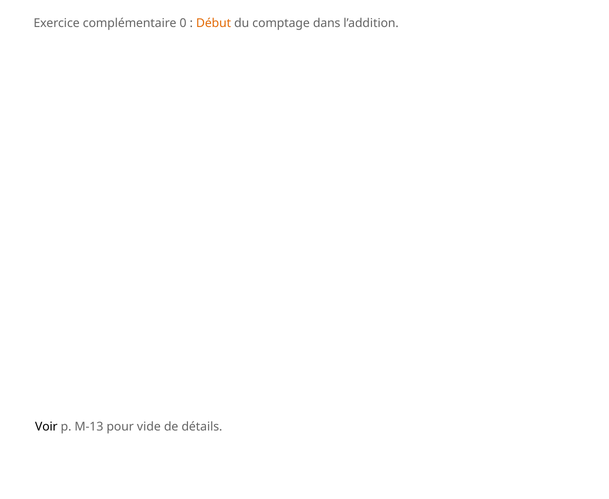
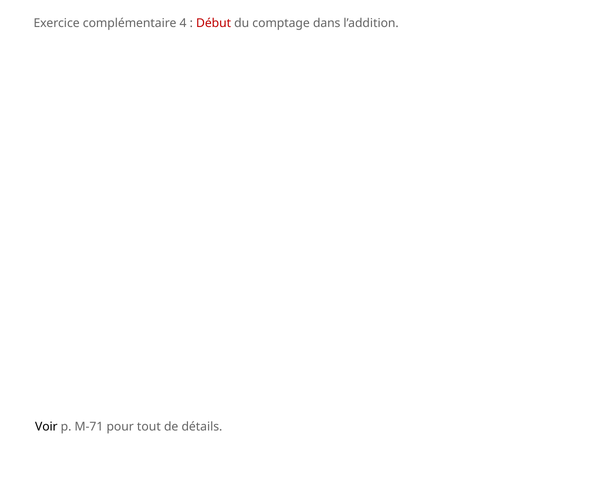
0: 0 -> 4
Début colour: orange -> red
M-13: M-13 -> M-71
vide: vide -> tout
